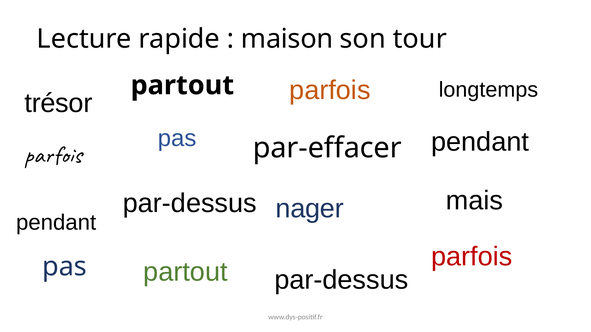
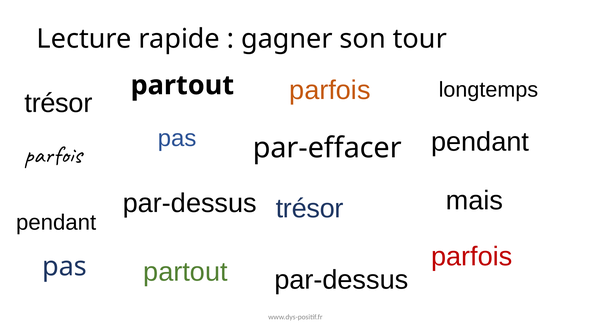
maison: maison -> gagner
par-dessus nager: nager -> trésor
